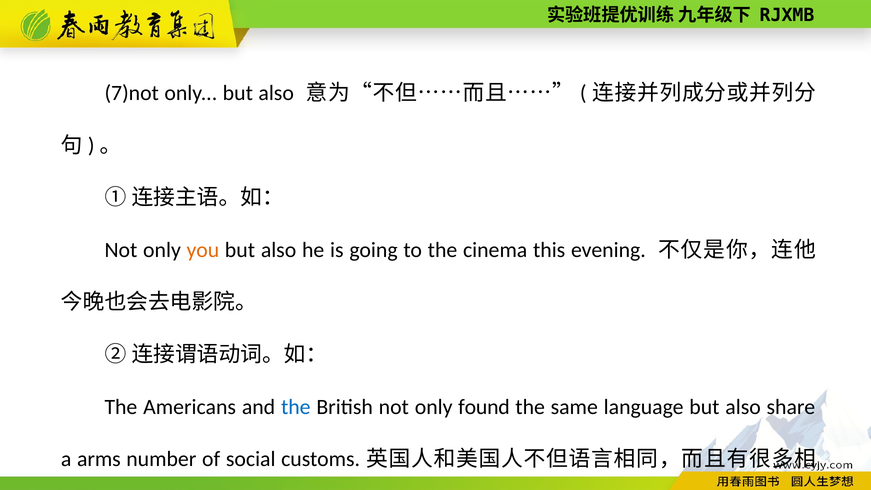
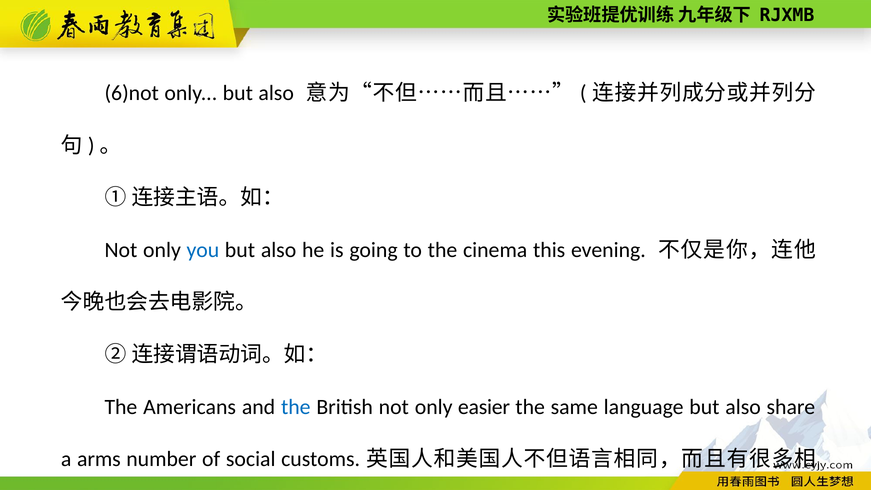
7)not: 7)not -> 6)not
you colour: orange -> blue
found: found -> easier
